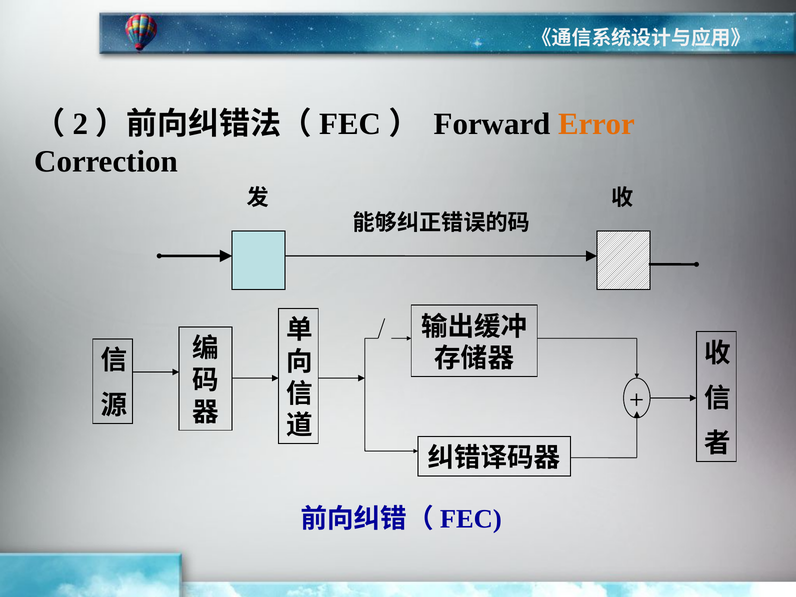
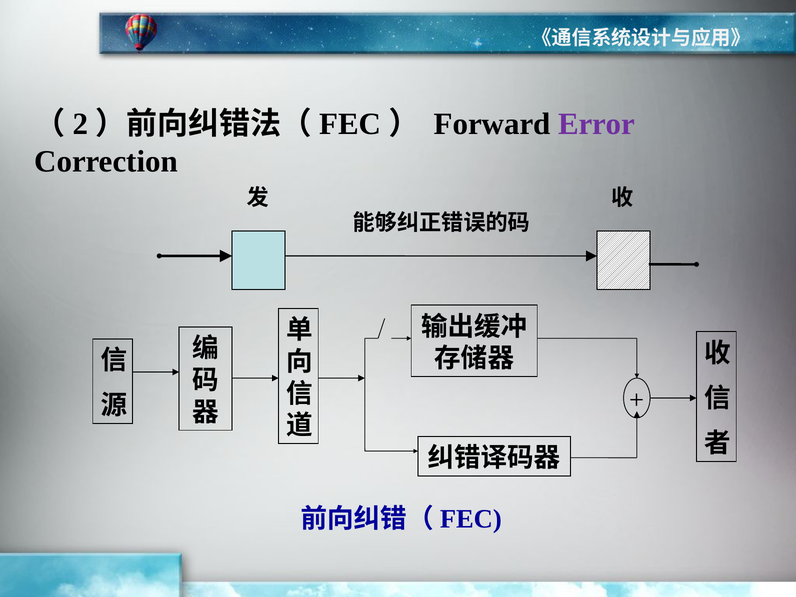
Error colour: orange -> purple
